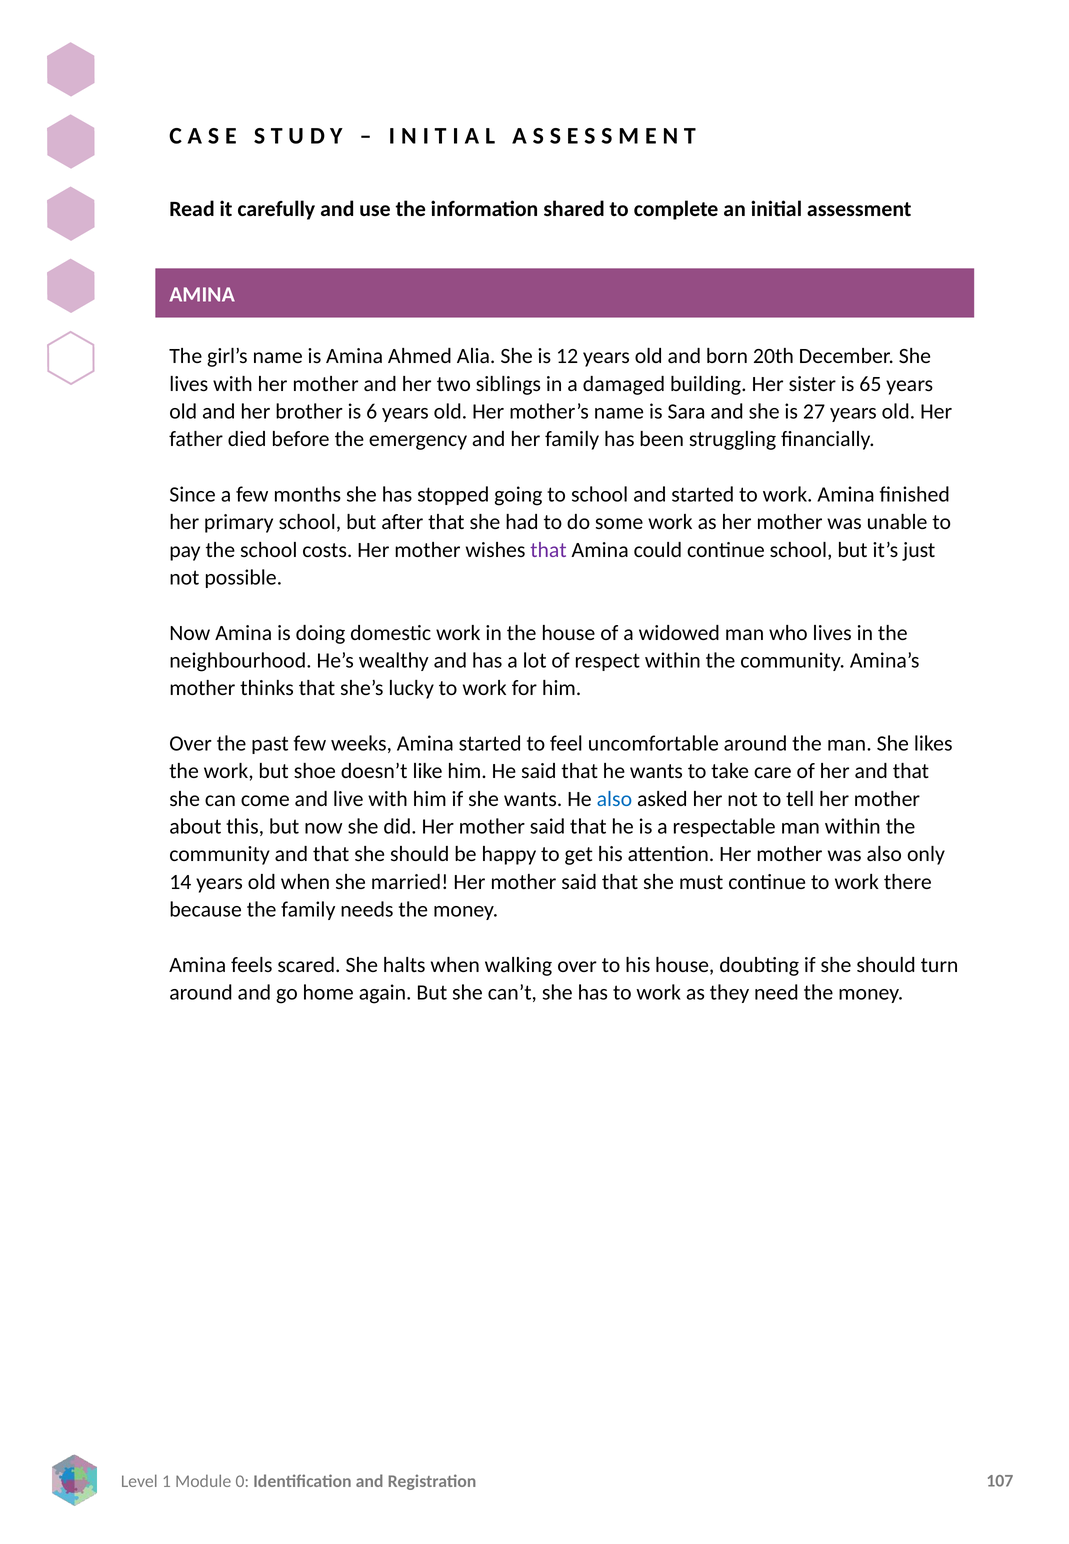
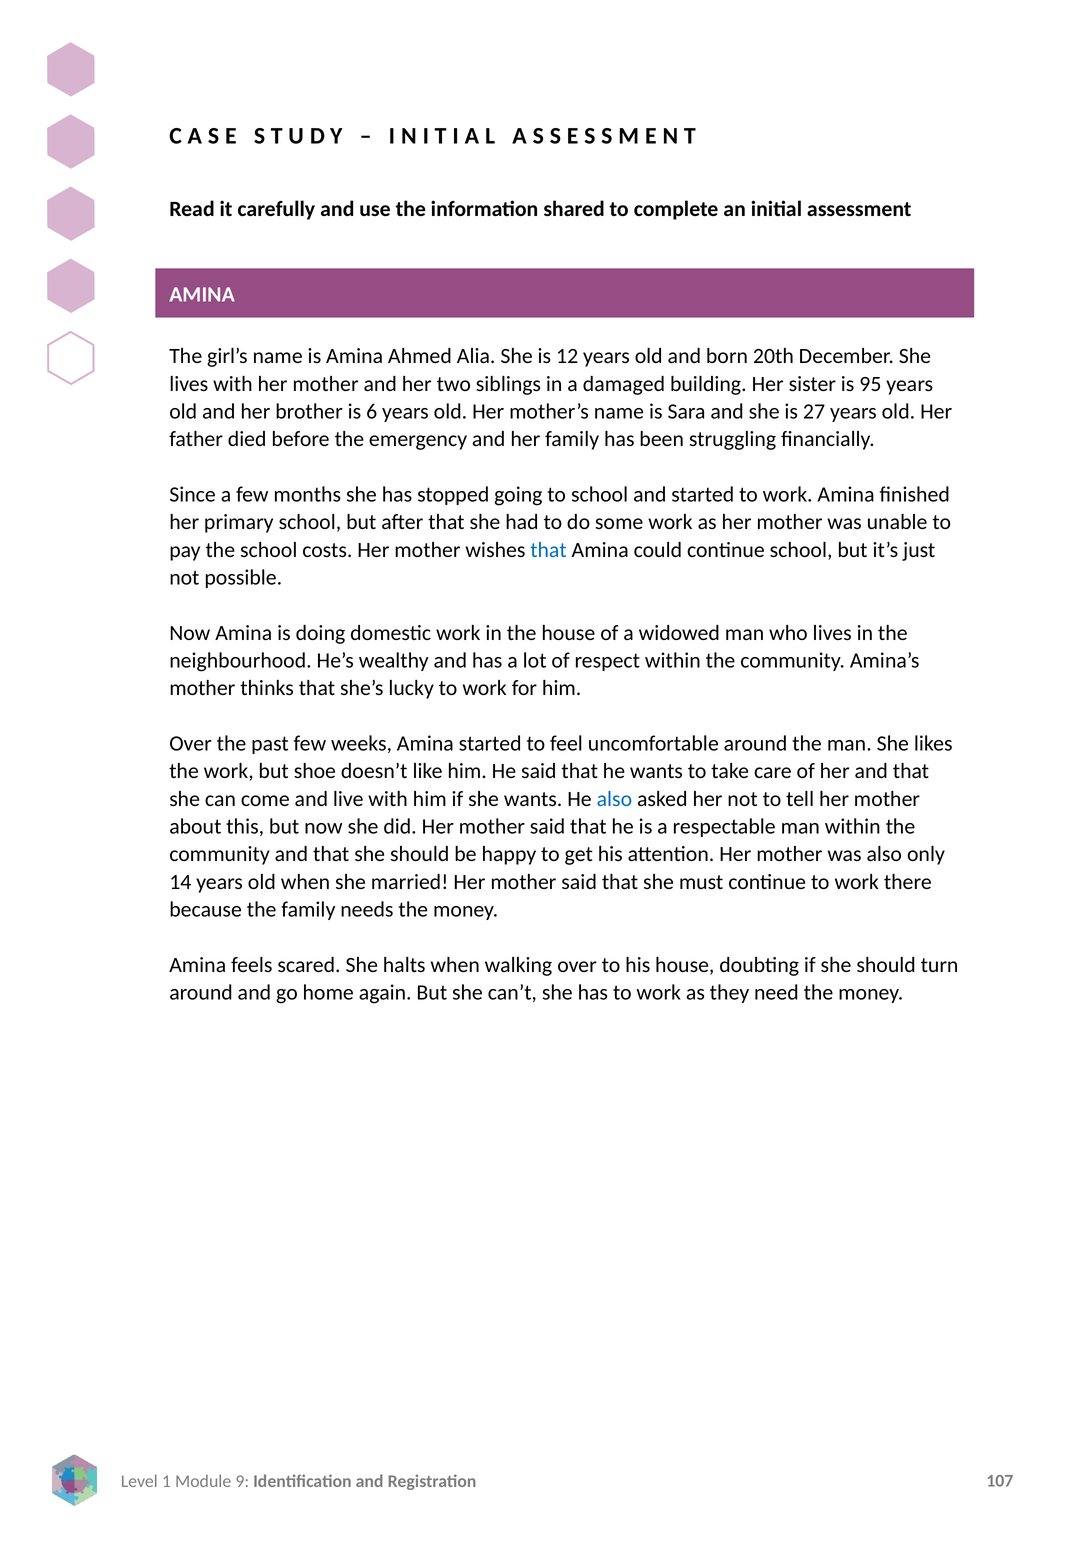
65: 65 -> 95
that at (548, 550) colour: purple -> blue
0: 0 -> 9
